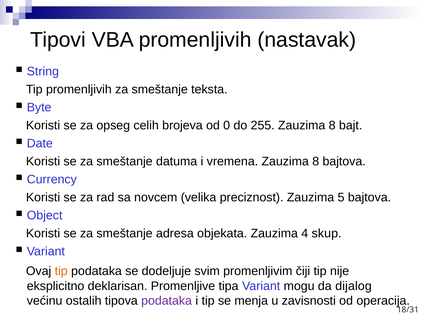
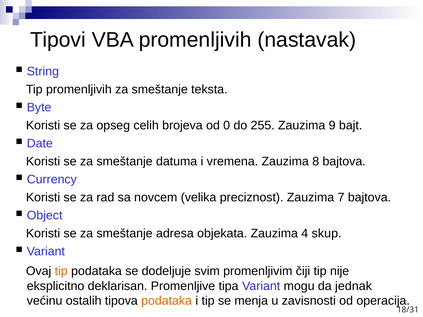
255 Zauzima 8: 8 -> 9
5: 5 -> 7
dijalog: dijalog -> jednak
podataka at (167, 301) colour: purple -> orange
